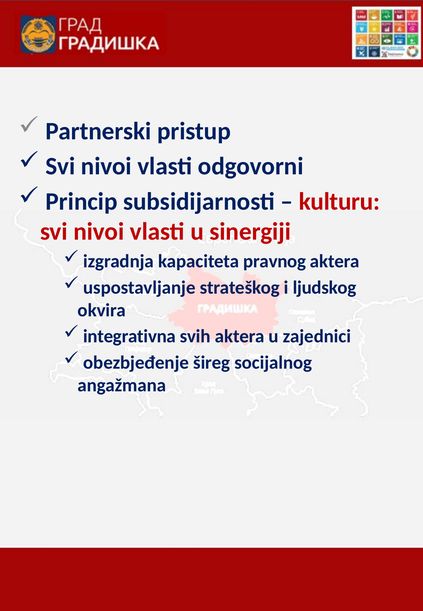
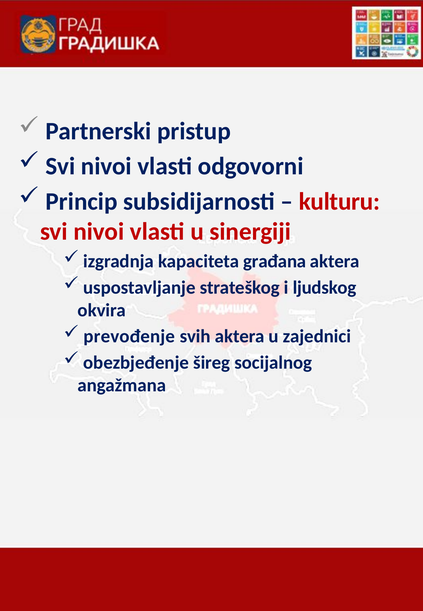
pravnog: pravnog -> građana
integrativna: integrativna -> prevođenje
